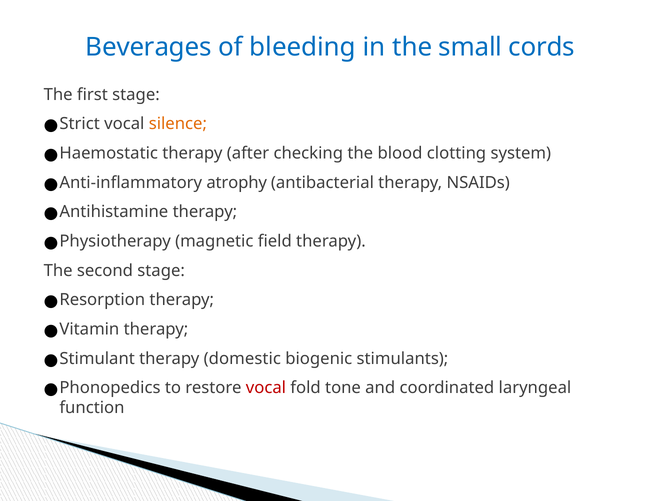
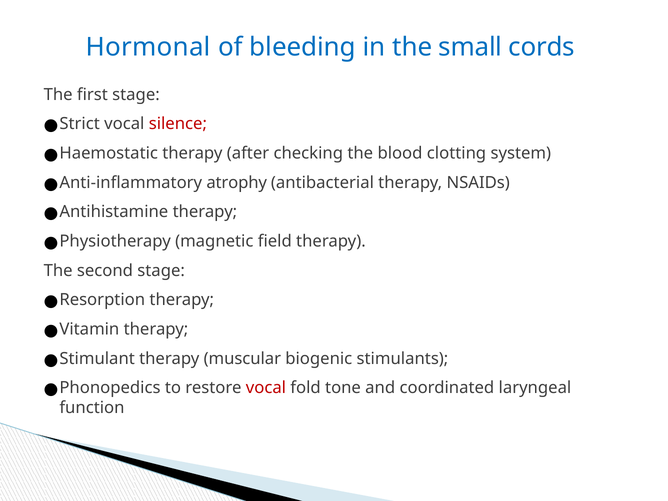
Beverages: Beverages -> Hormonal
silence colour: orange -> red
domestic: domestic -> muscular
